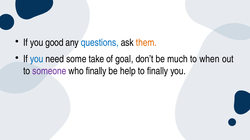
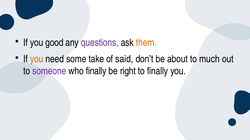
questions colour: blue -> purple
you at (37, 59) colour: blue -> orange
goal: goal -> said
much: much -> about
when: when -> much
help: help -> right
